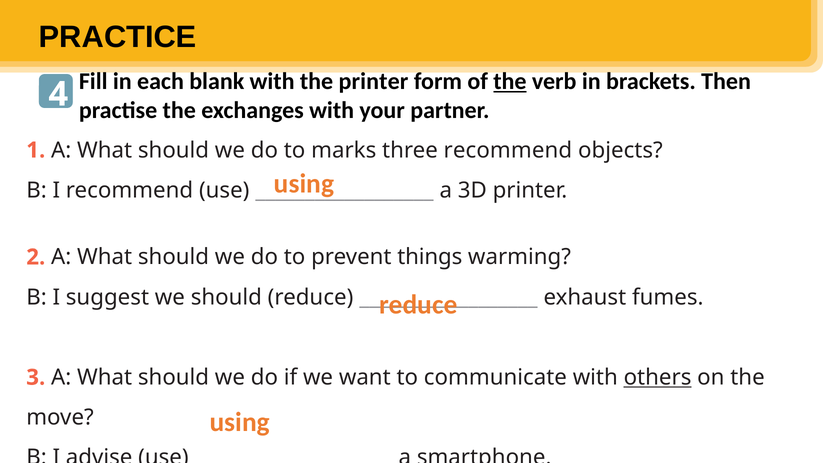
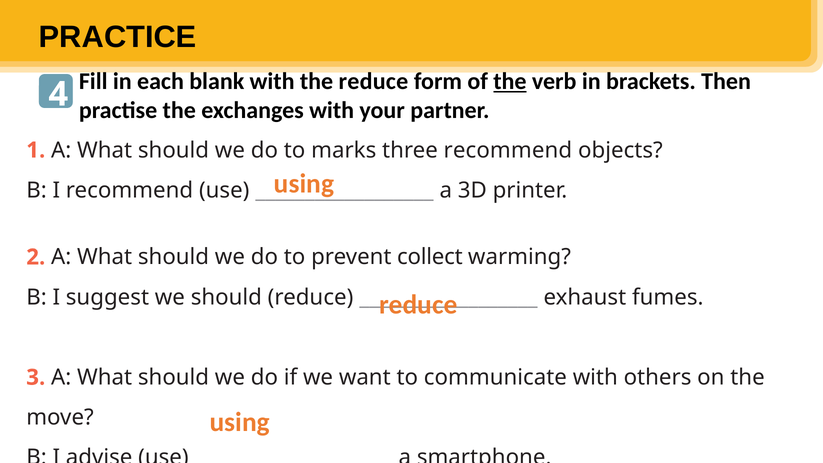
the printer: printer -> reduce
things: things -> collect
others underline: present -> none
